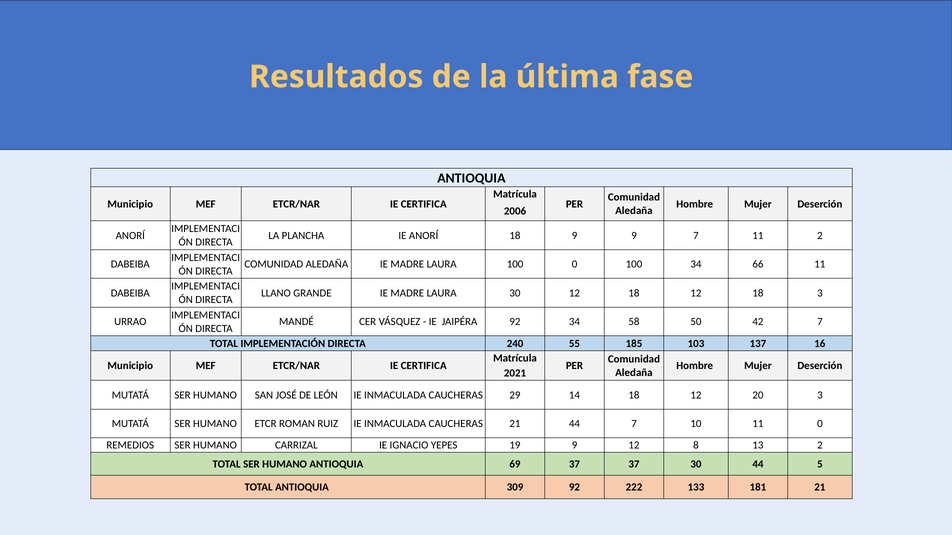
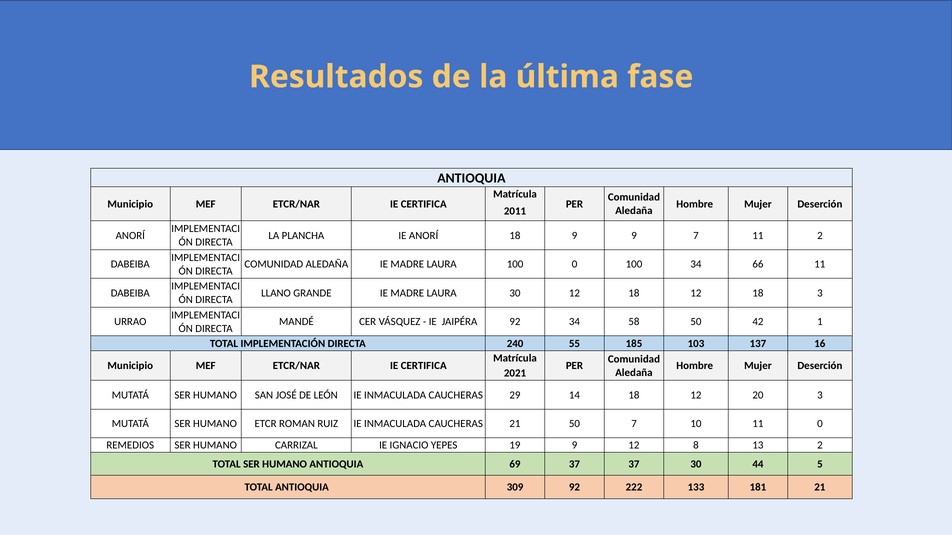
2006: 2006 -> 2011
42 7: 7 -> 1
21 44: 44 -> 50
